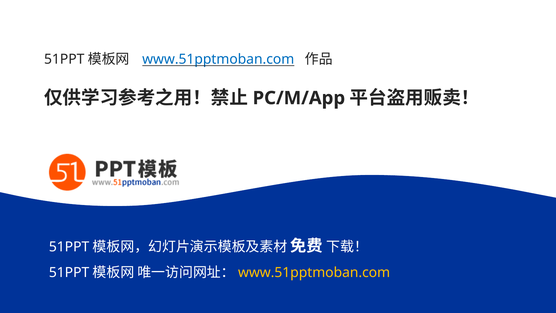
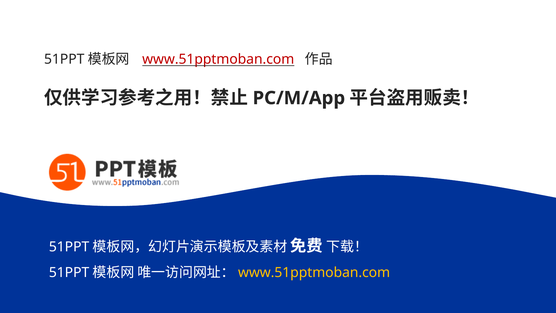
www.51pptmoban.com at (218, 59) colour: blue -> red
